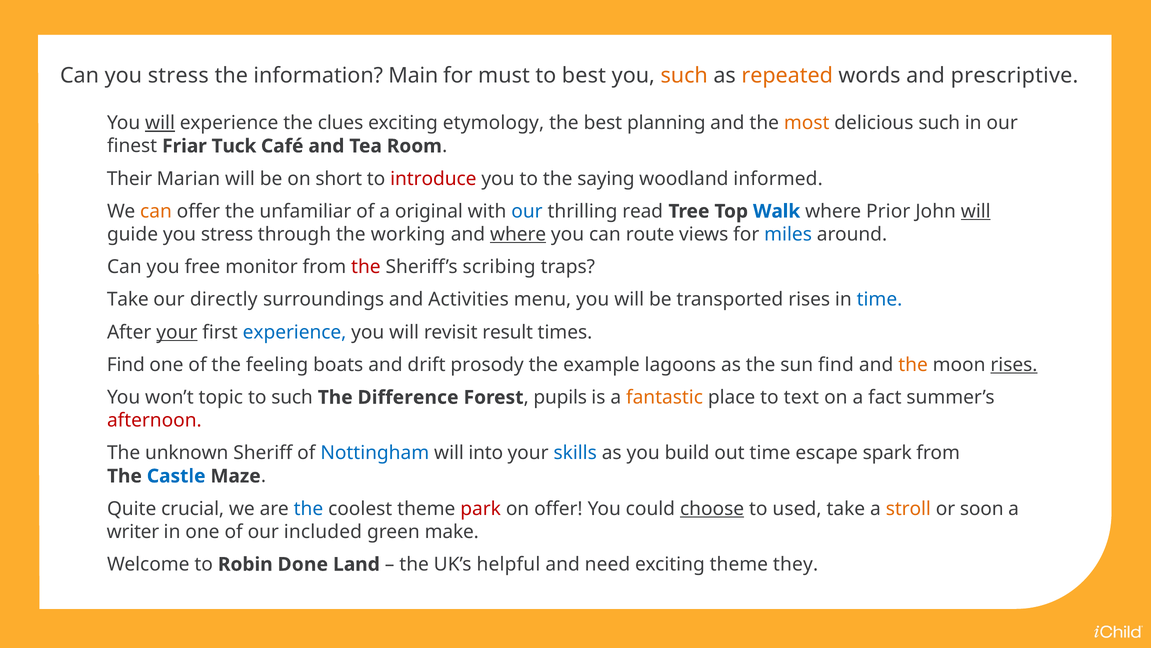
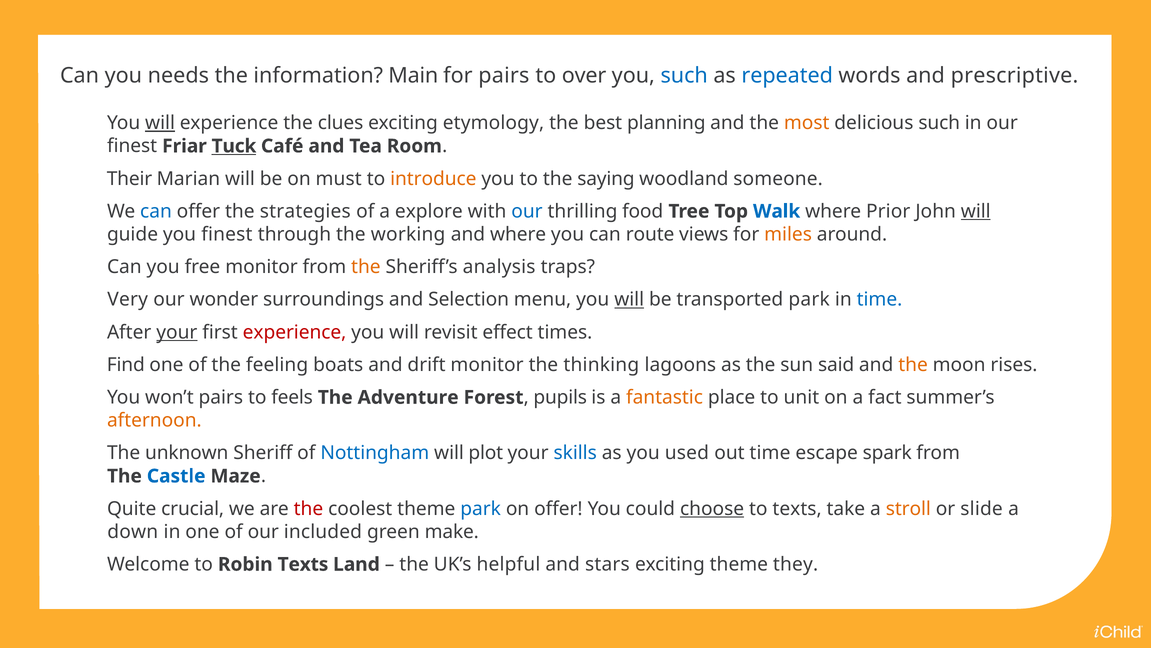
Can you stress: stress -> needs
for must: must -> pairs
to best: best -> over
such at (684, 76) colour: orange -> blue
repeated colour: orange -> blue
Tuck underline: none -> present
short: short -> must
introduce colour: red -> orange
informed: informed -> someone
can at (156, 211) colour: orange -> blue
unfamiliar: unfamiliar -> strategies
original: original -> explore
read: read -> food
guide you stress: stress -> finest
where at (518, 234) underline: present -> none
miles colour: blue -> orange
the at (366, 267) colour: red -> orange
scribing: scribing -> analysis
Take at (128, 299): Take -> Very
directly: directly -> wonder
Activities: Activities -> Selection
will at (629, 299) underline: none -> present
transported rises: rises -> park
experience at (295, 332) colour: blue -> red
result: result -> effect
drift prosody: prosody -> monitor
example: example -> thinking
sun find: find -> said
rises at (1014, 365) underline: present -> none
won’t topic: topic -> pairs
to such: such -> feels
Difference: Difference -> Adventure
text: text -> unit
afternoon colour: red -> orange
into: into -> plot
build: build -> used
the at (308, 508) colour: blue -> red
park at (481, 508) colour: red -> blue
to used: used -> texts
soon: soon -> slide
writer: writer -> down
Robin Done: Done -> Texts
need: need -> stars
